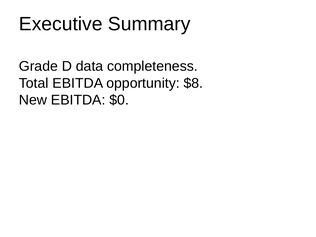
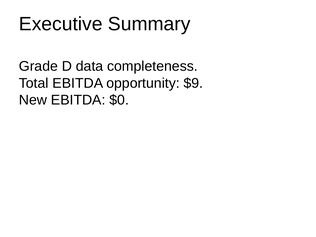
$8: $8 -> $9
